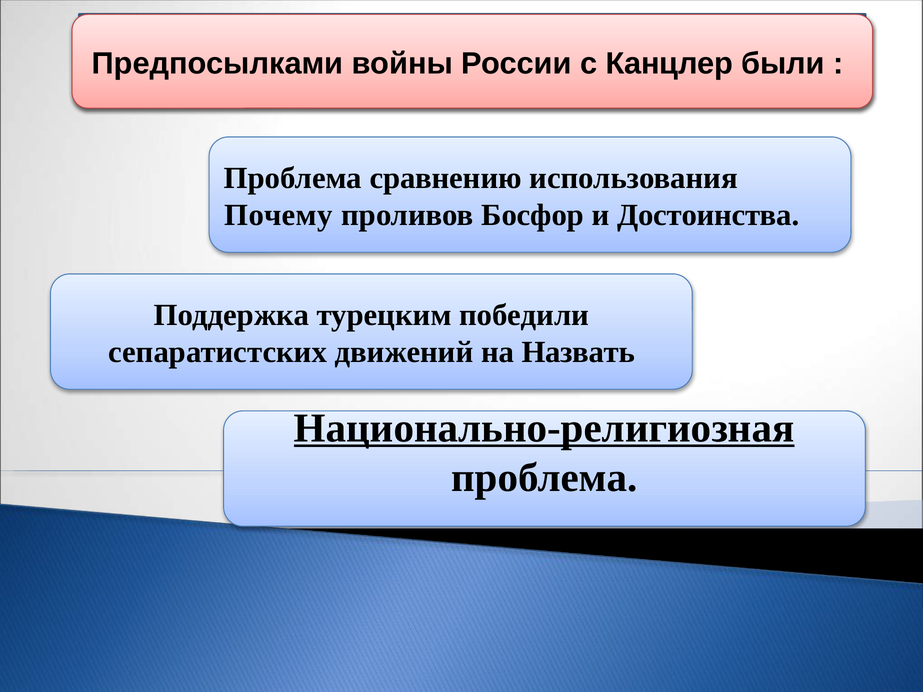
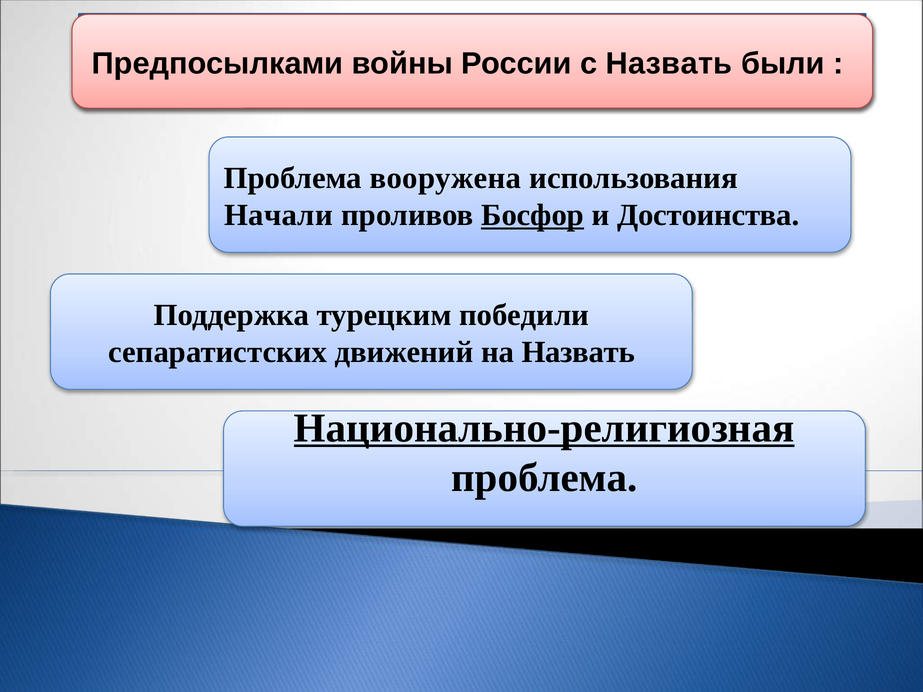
Канцлер at (669, 63): Канцлер -> Назвать
сравнению: сравнению -> вооружена
Почему: Почему -> Начали
Босфор underline: none -> present
